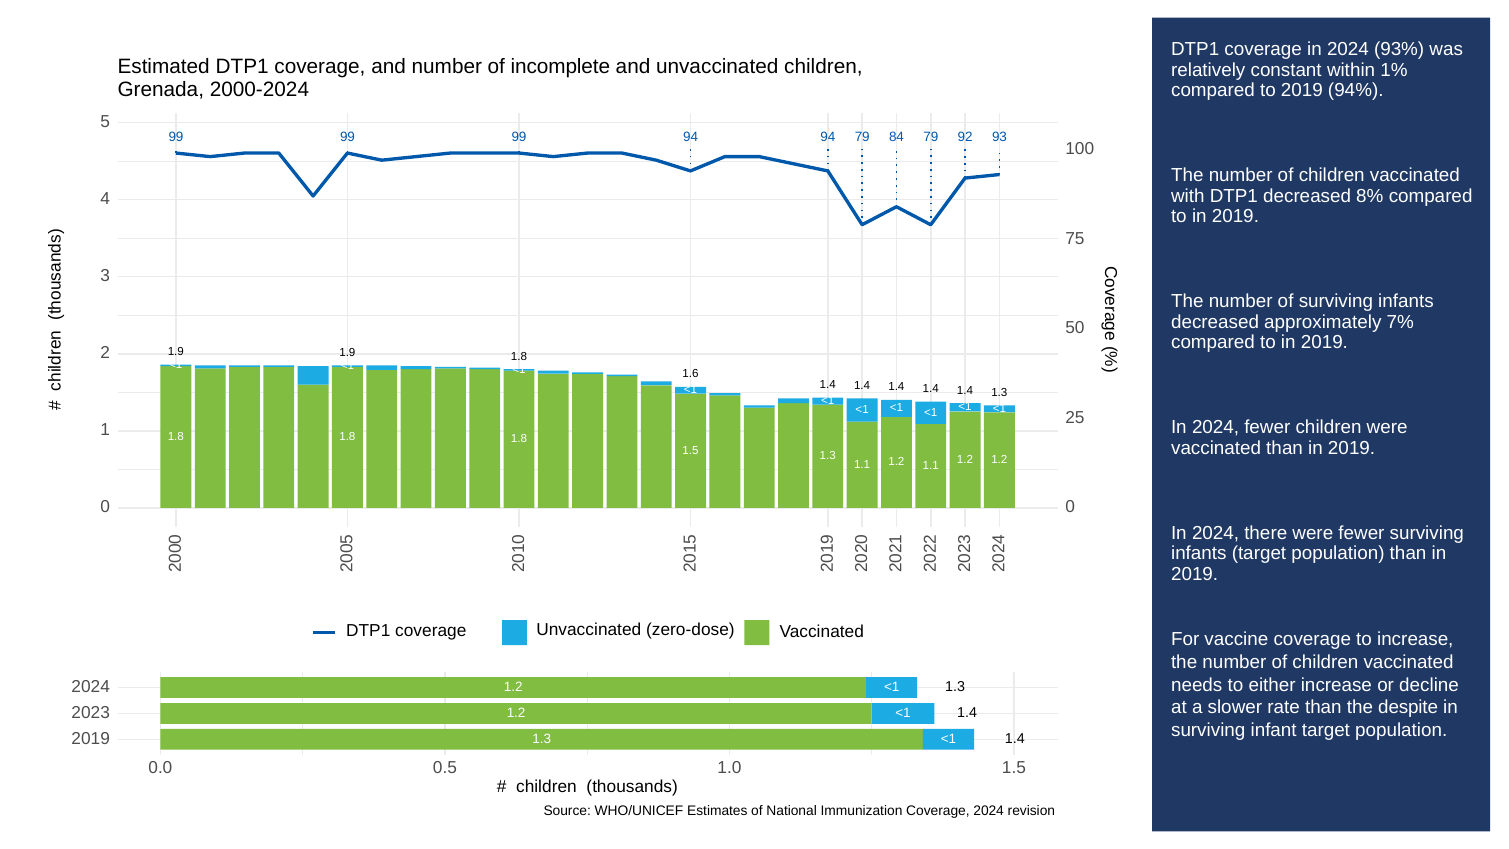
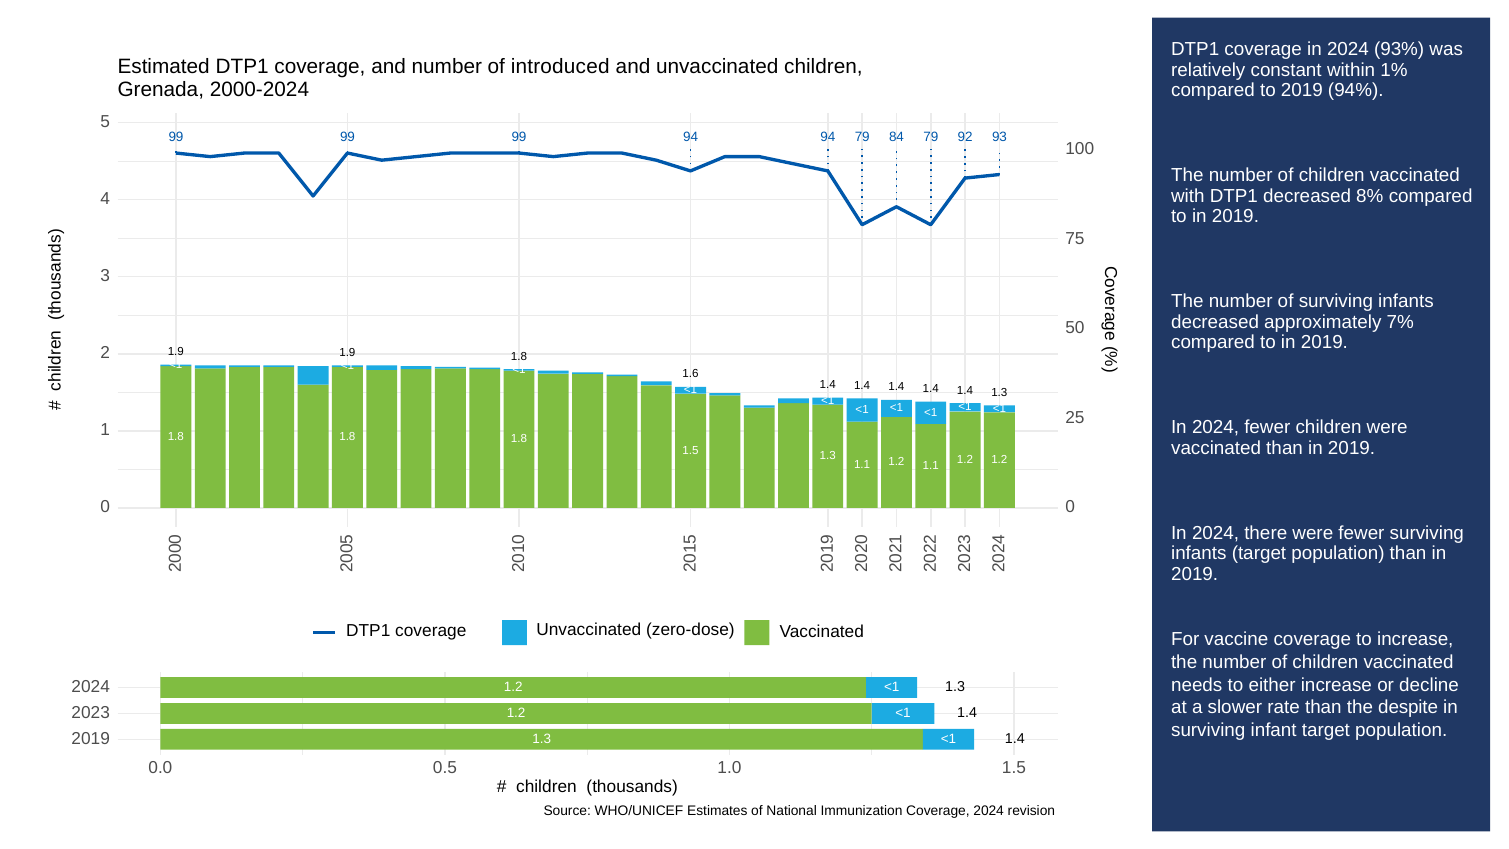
incomplete: incomplete -> introduced
